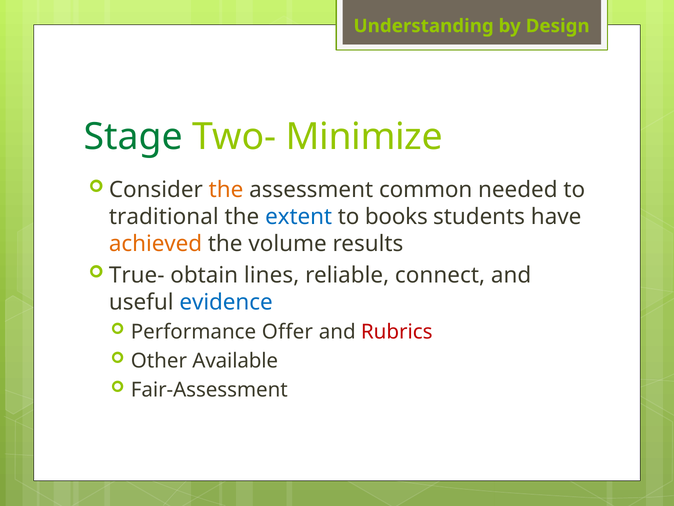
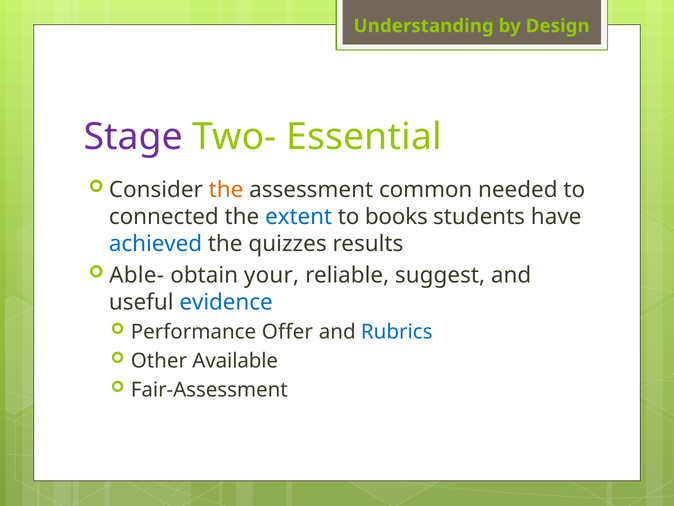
Stage colour: green -> purple
Minimize: Minimize -> Essential
traditional: traditional -> connected
achieved colour: orange -> blue
volume: volume -> quizzes
True-: True- -> Able-
lines: lines -> your
connect: connect -> suggest
Rubrics colour: red -> blue
